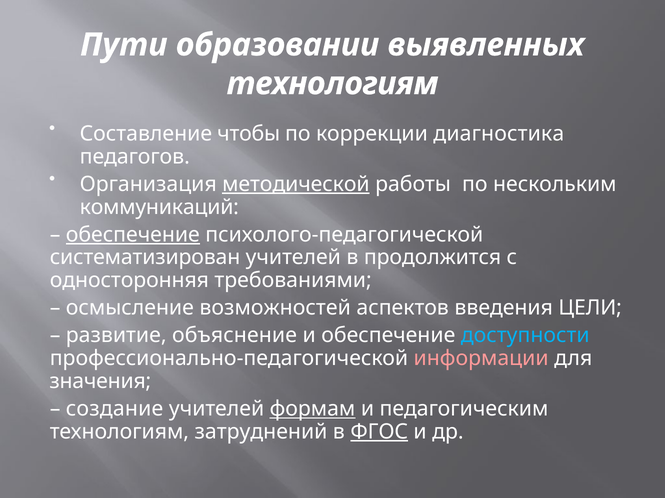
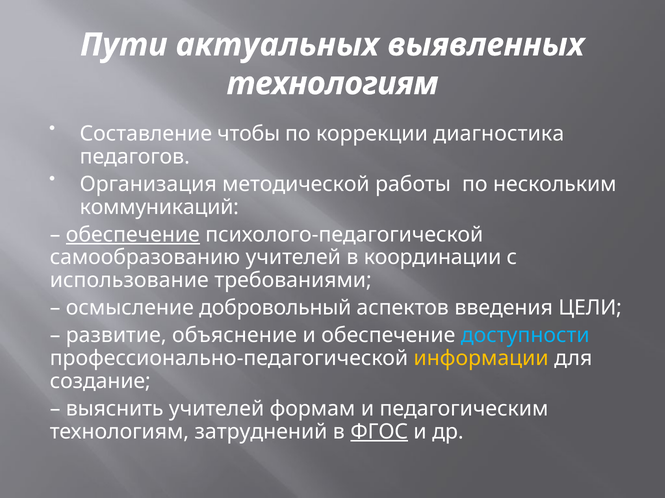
образовании: образовании -> актуальных
методической underline: present -> none
систематизирован: систематизирован -> самообразованию
продолжится: продолжится -> координации
односторонняя: односторонняя -> использование
возможностей: возможностей -> добровольный
информации colour: pink -> yellow
значения: значения -> создание
создание: создание -> выяснить
формам underline: present -> none
